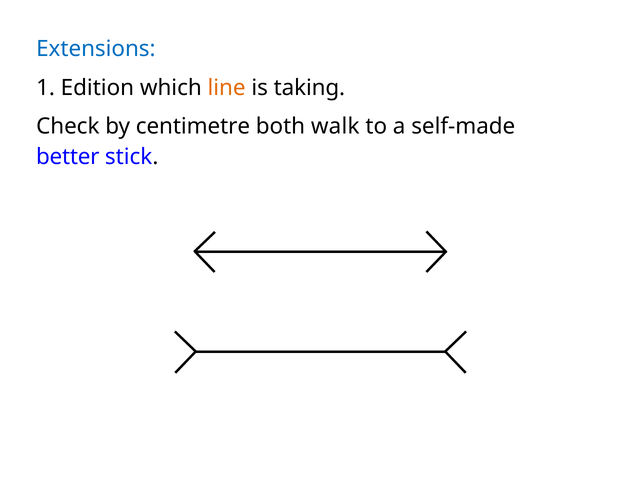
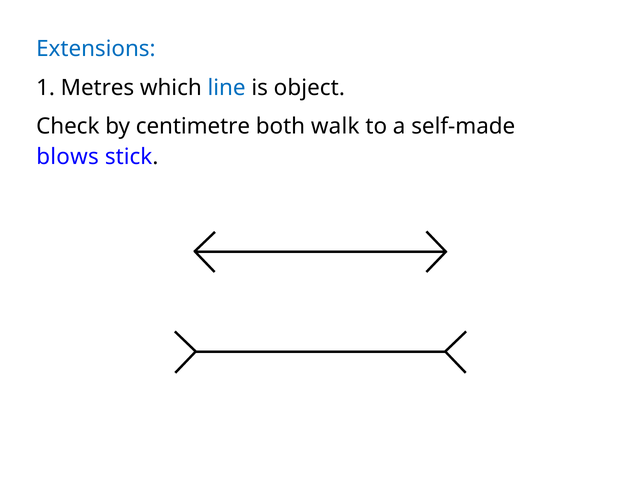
Edition: Edition -> Metres
line colour: orange -> blue
taking: taking -> object
better: better -> blows
